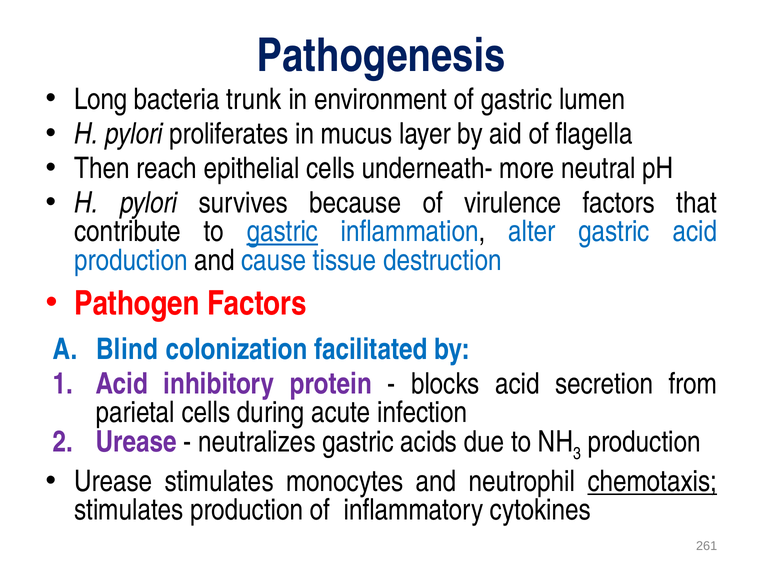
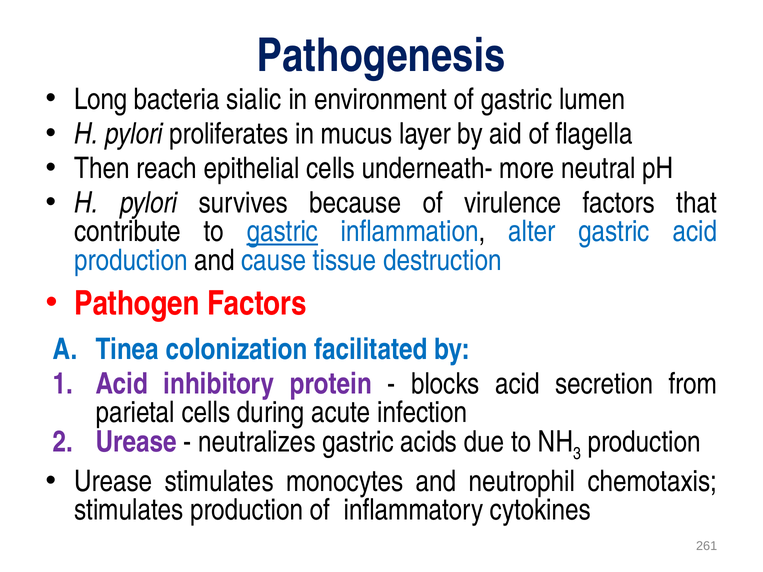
trunk: trunk -> sialic
Blind: Blind -> Tinea
chemotaxis underline: present -> none
